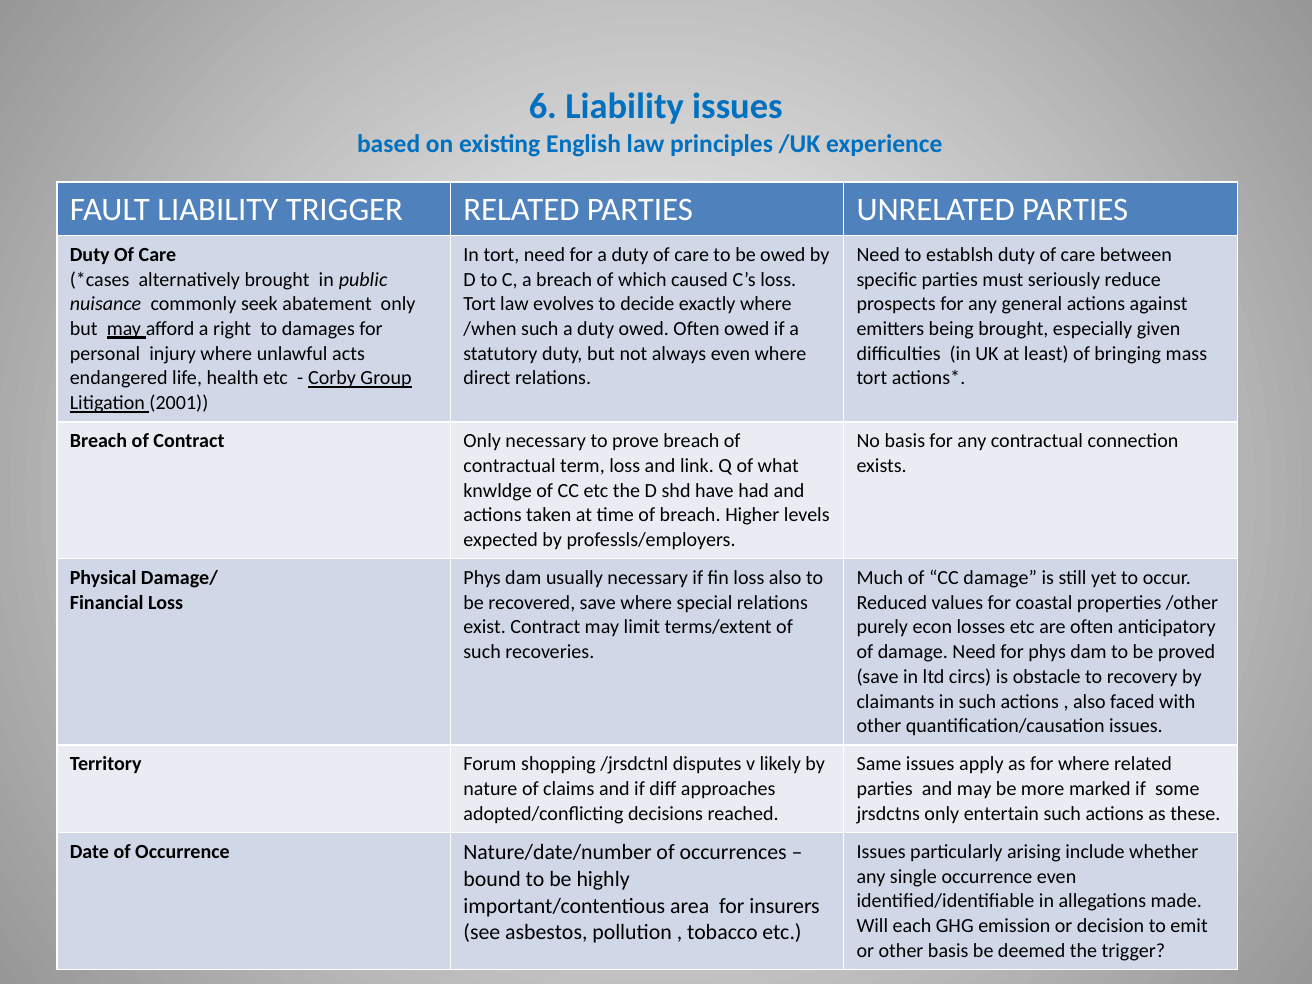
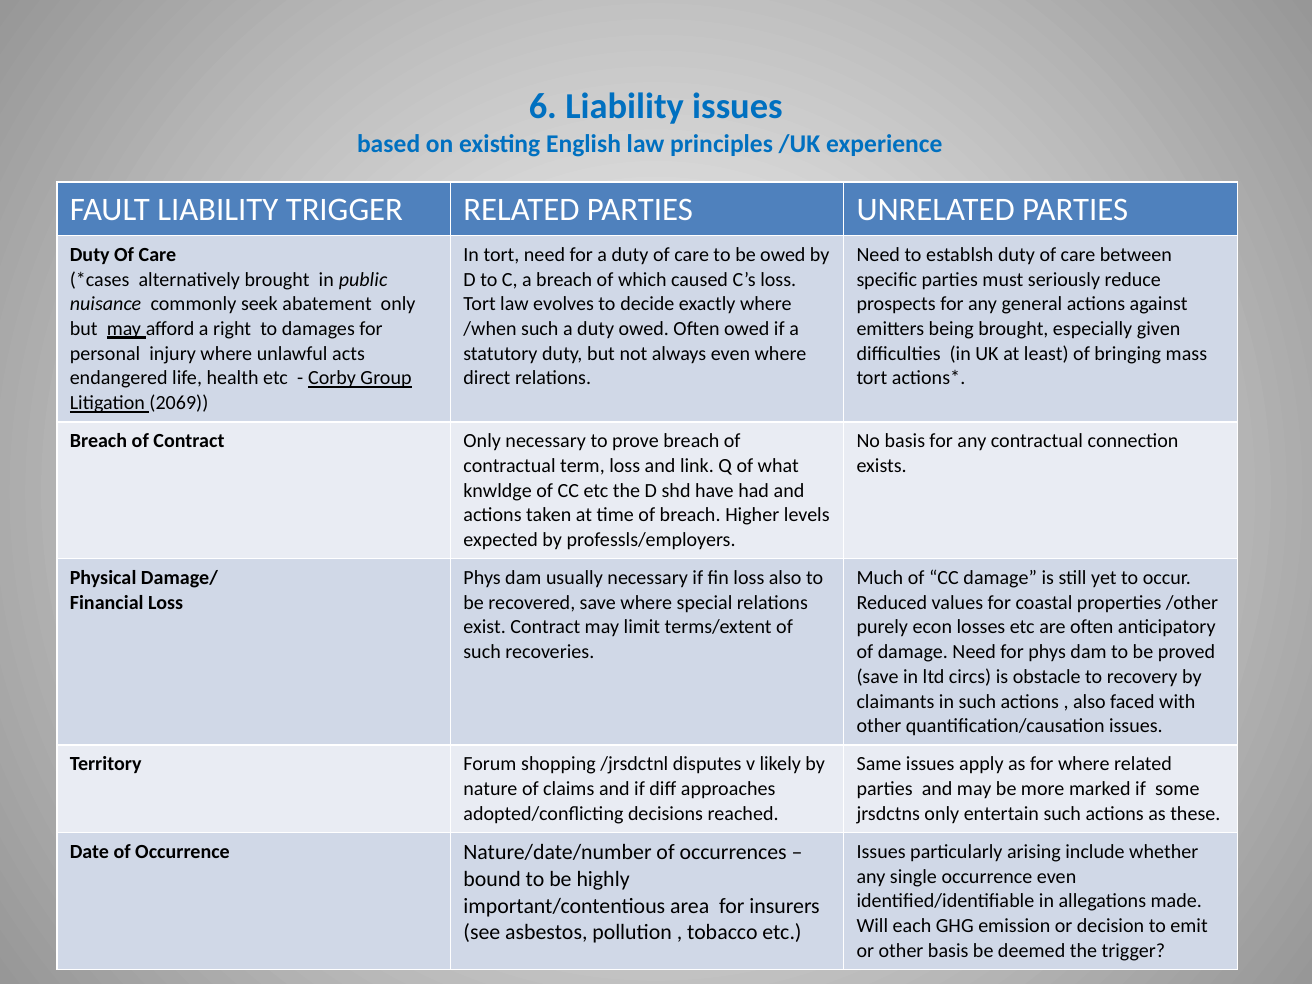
2001: 2001 -> 2069
